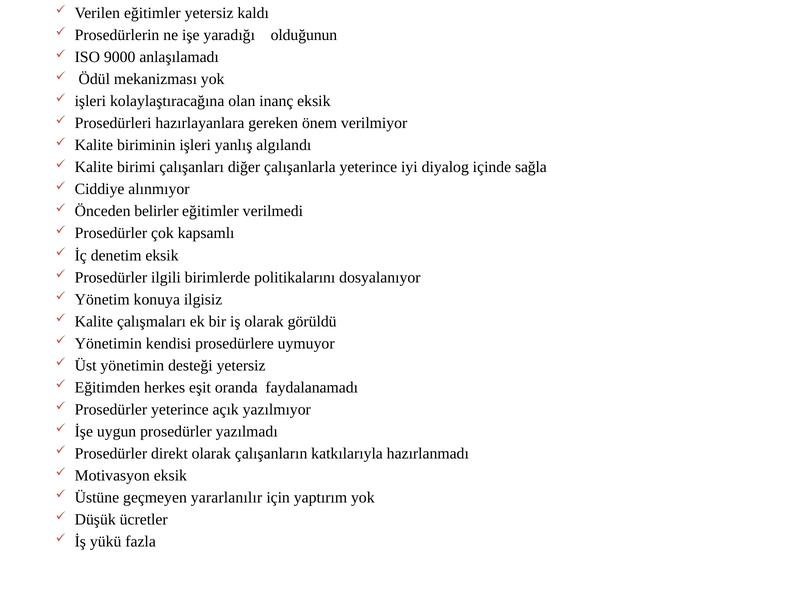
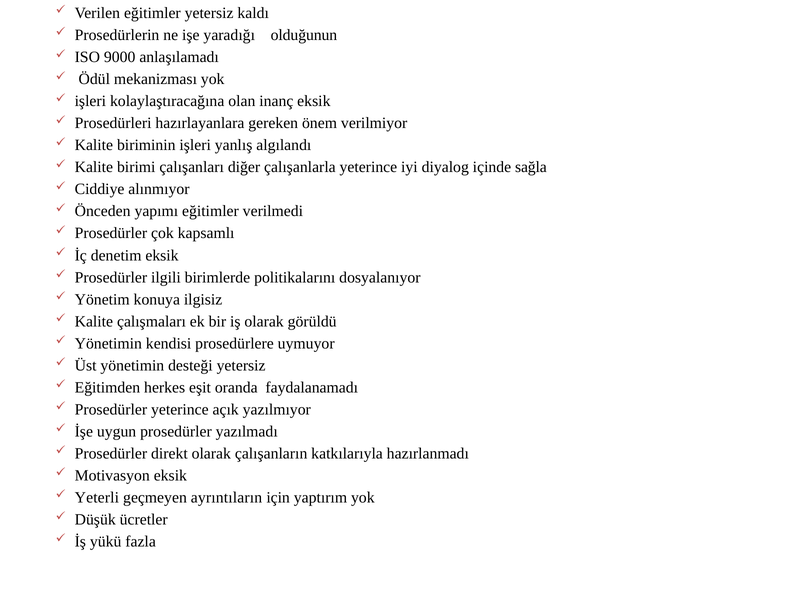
belirler: belirler -> yapımı
Üstüne: Üstüne -> Yeterli
yararlanılır: yararlanılır -> ayrıntıların
